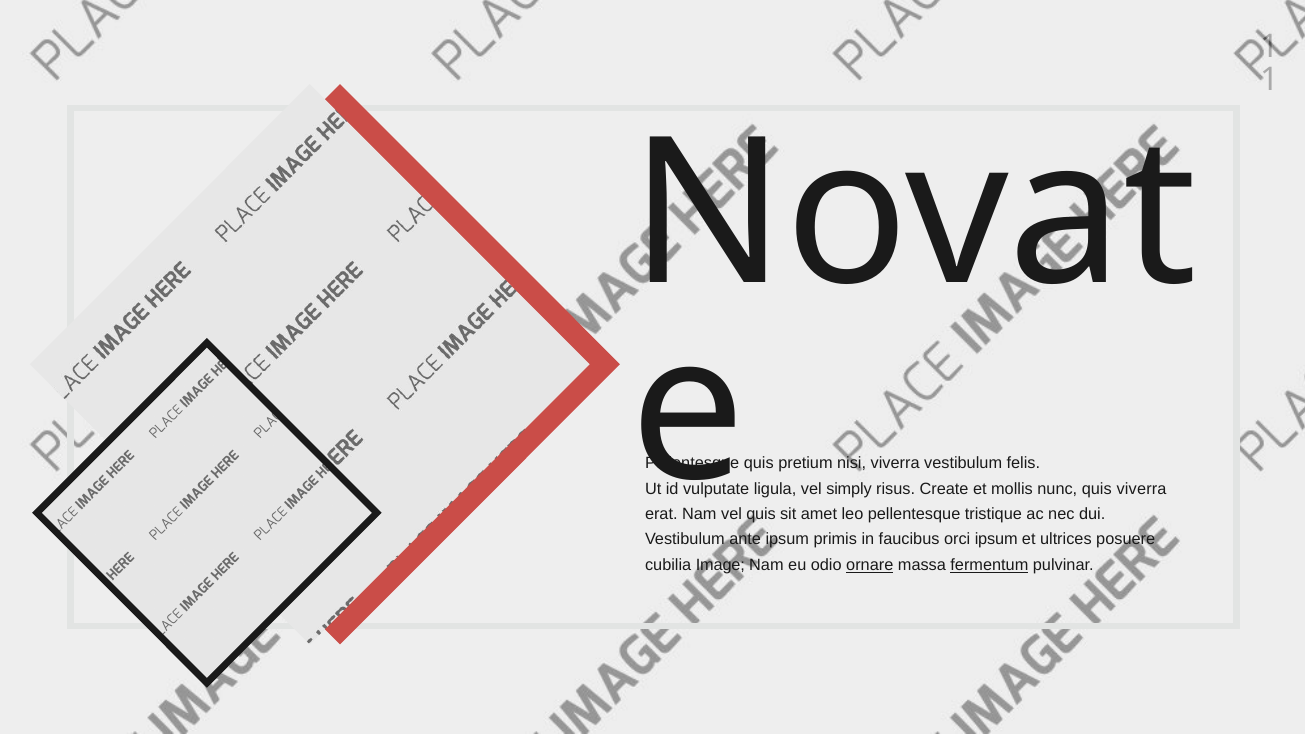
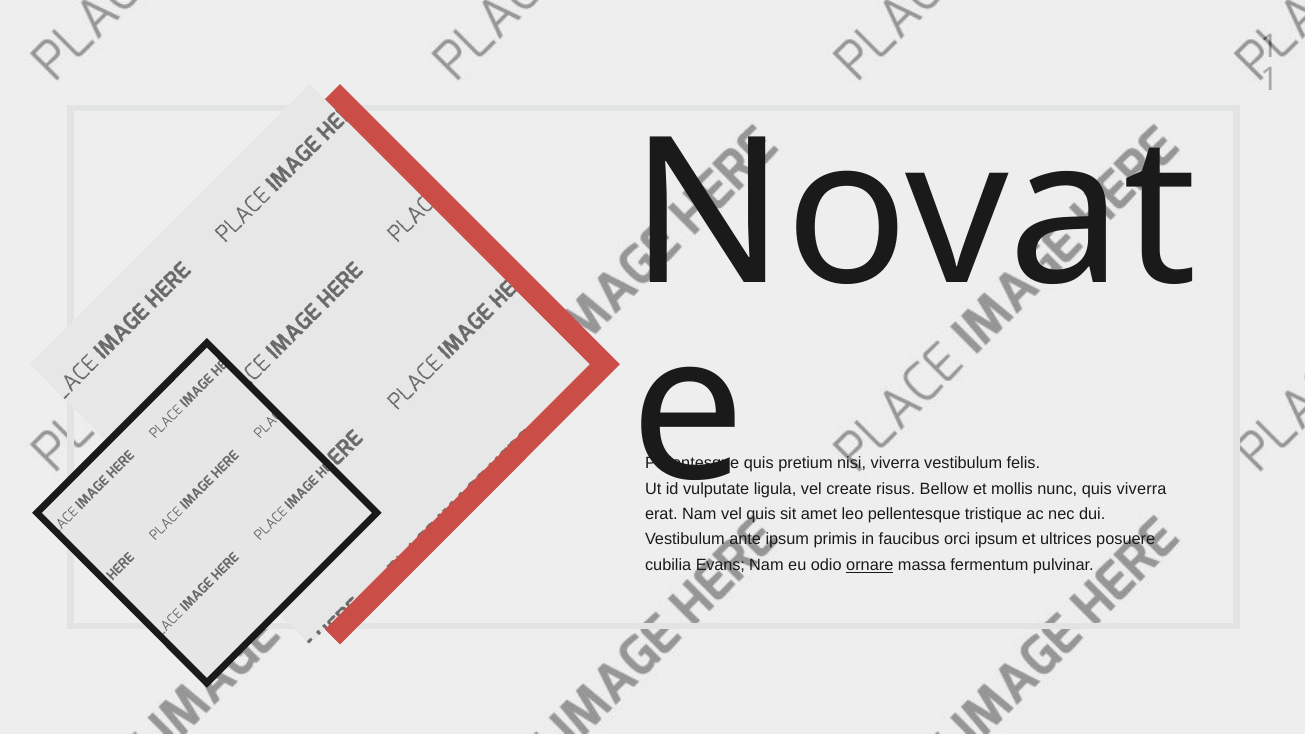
simply: simply -> create
Create: Create -> Bellow
Image: Image -> Evans
fermentum underline: present -> none
